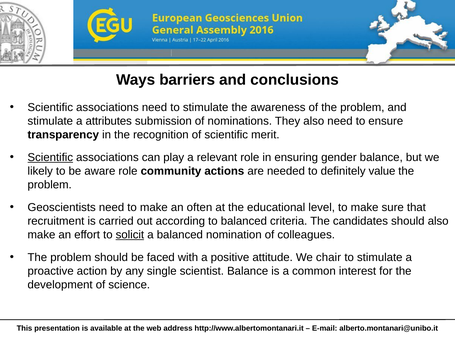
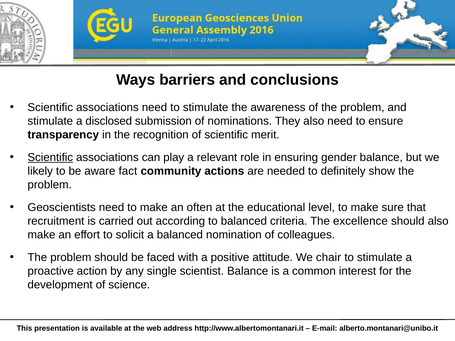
attributes: attributes -> disclosed
aware role: role -> fact
value: value -> show
candidates: candidates -> excellence
solicit underline: present -> none
